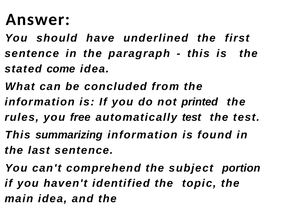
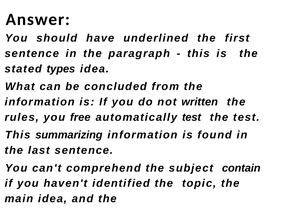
come: come -> types
printed: printed -> written
portion: portion -> contain
